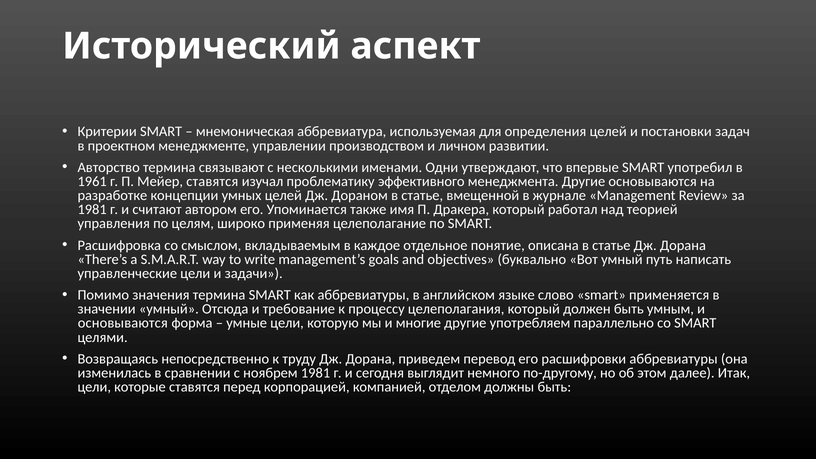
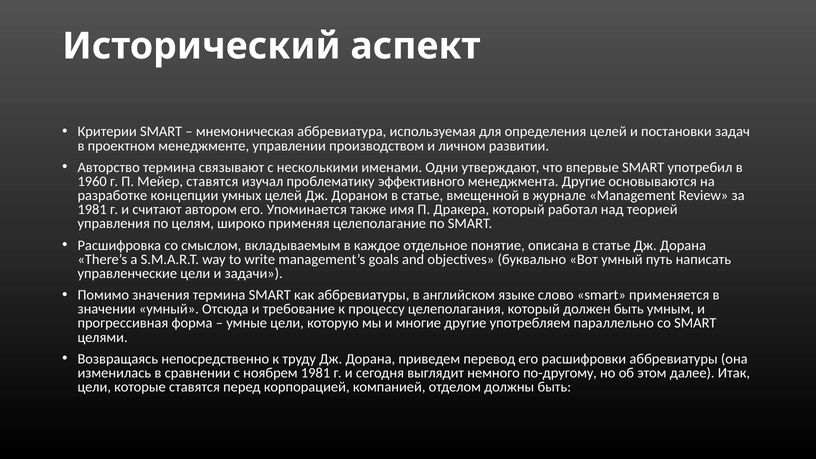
1961: 1961 -> 1960
основываются at (123, 323): основываются -> прогрессивная
